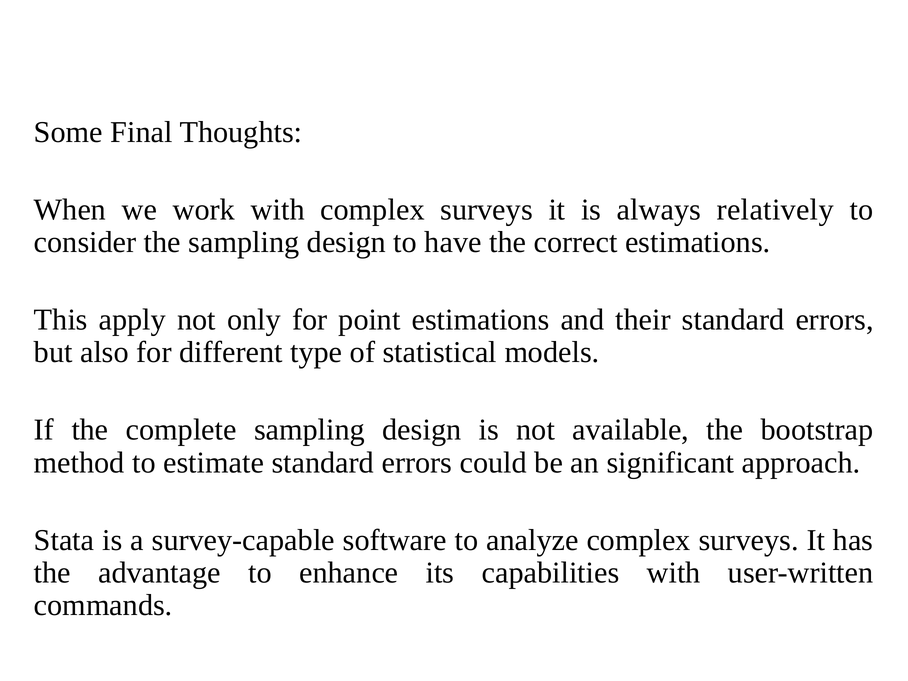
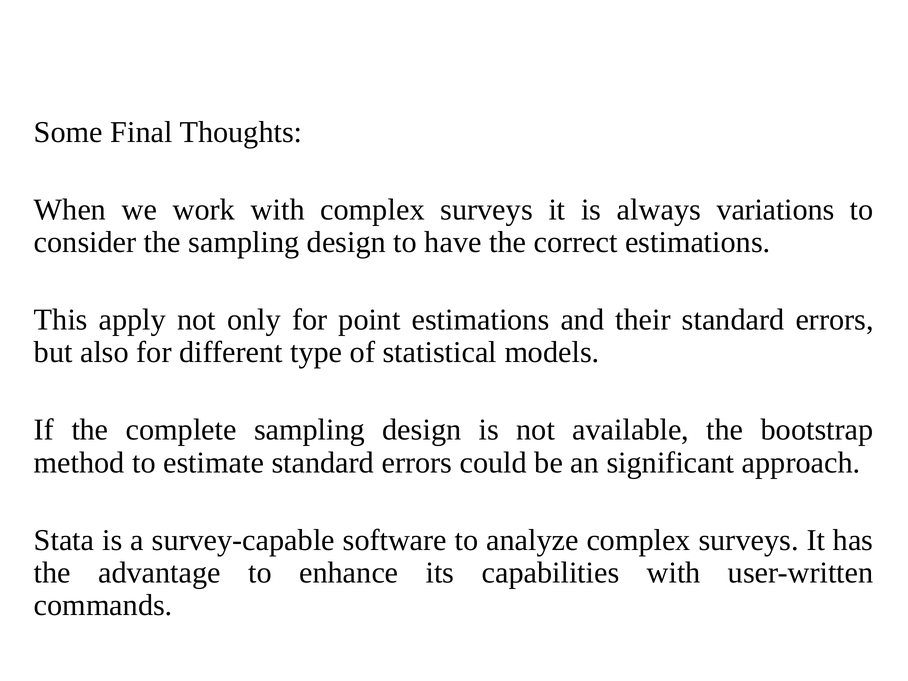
relatively: relatively -> variations
